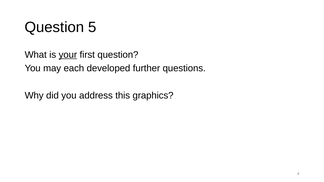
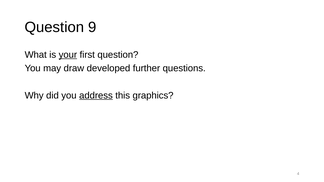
5: 5 -> 9
each: each -> draw
address underline: none -> present
